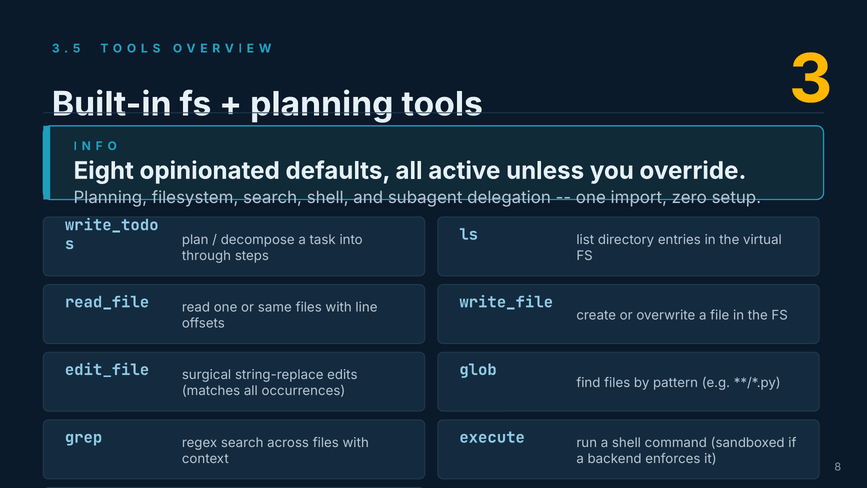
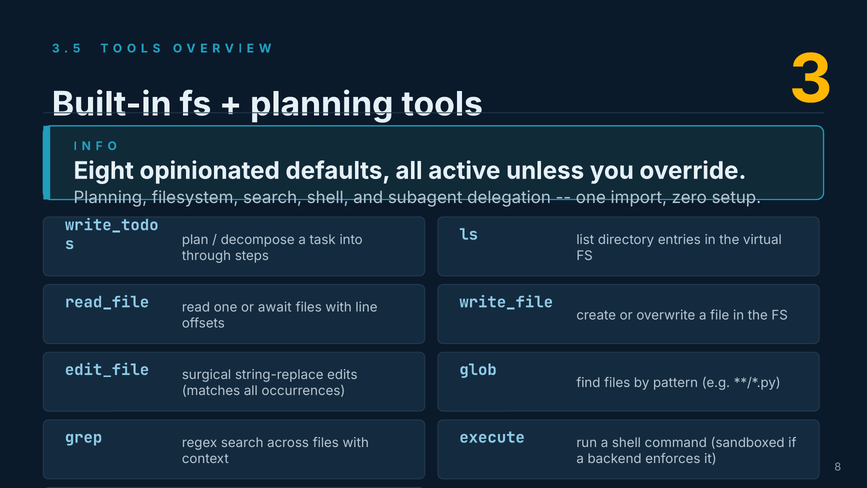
same: same -> await
